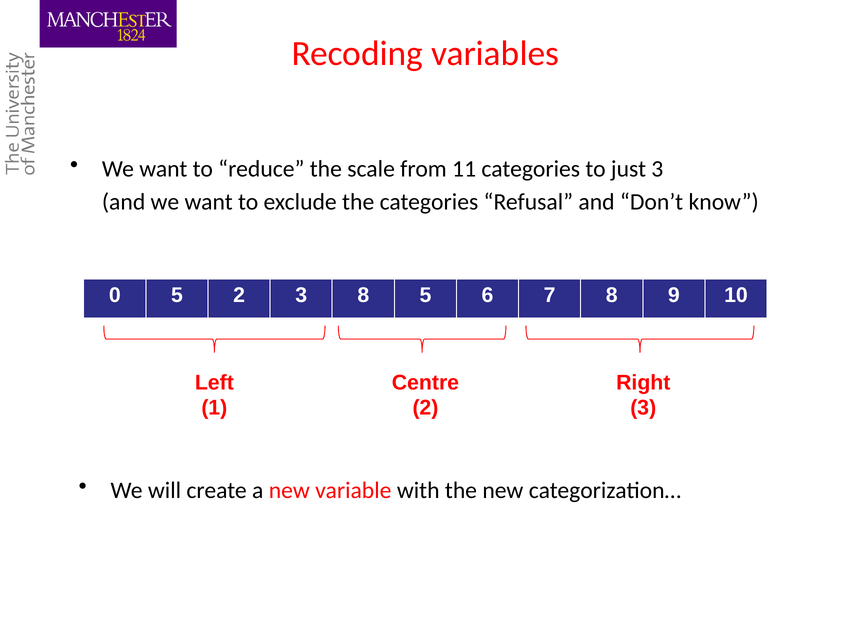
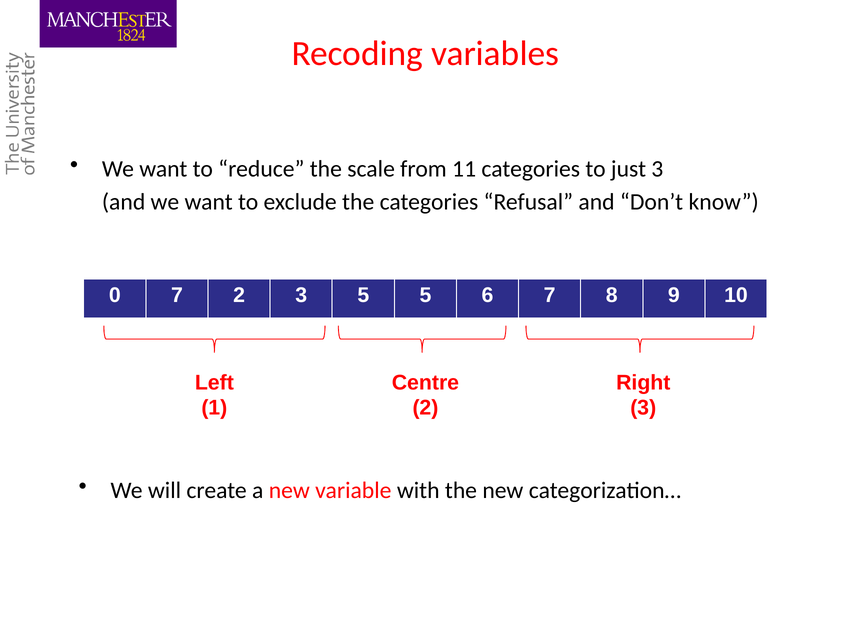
0 5: 5 -> 7
3 8: 8 -> 5
